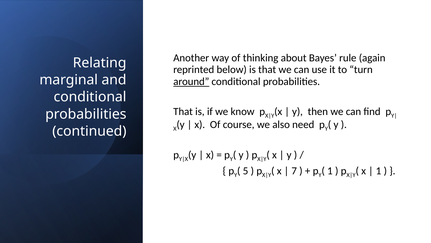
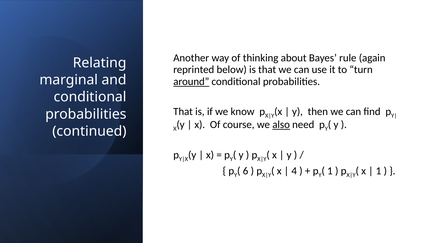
also underline: none -> present
5: 5 -> 6
7: 7 -> 4
